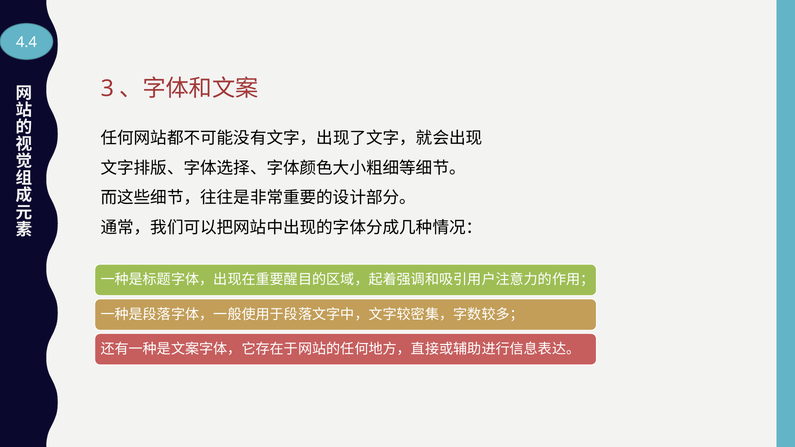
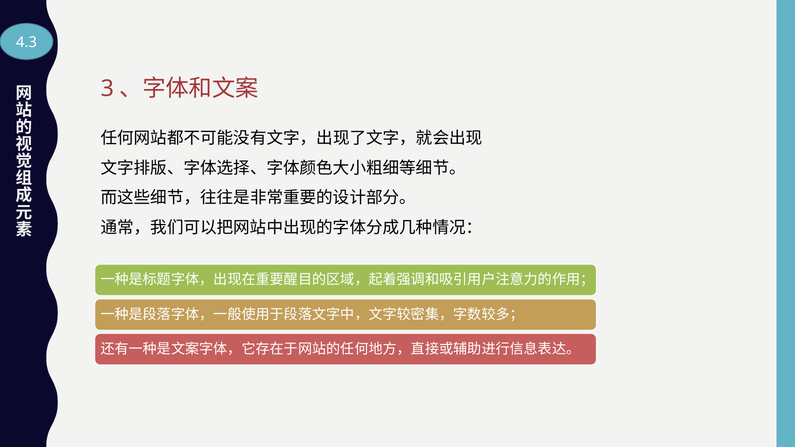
4.4: 4.4 -> 4.3
